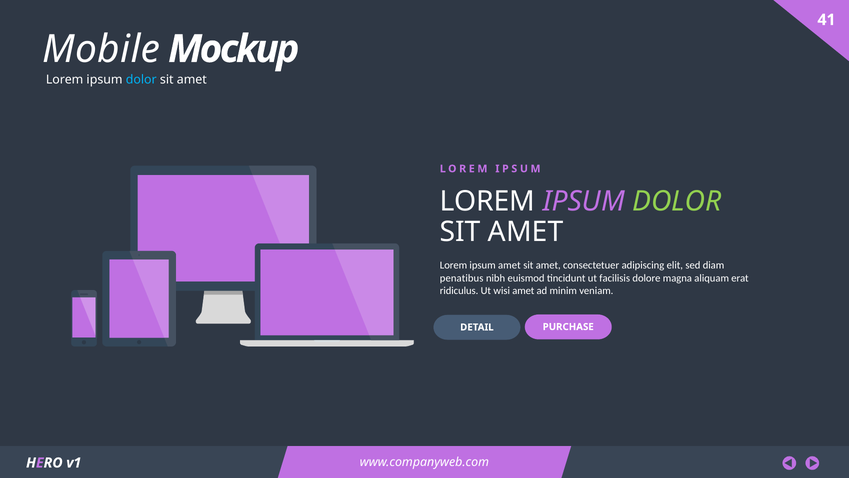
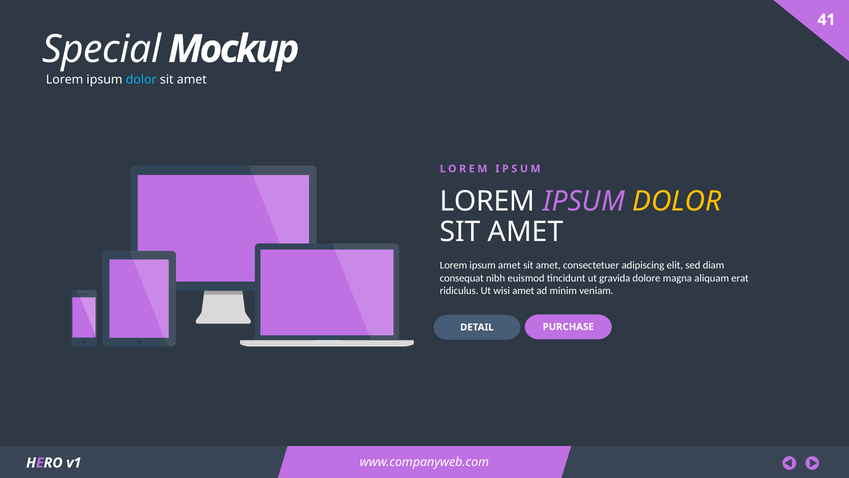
Mobile: Mobile -> Special
DOLOR at (677, 201) colour: light green -> yellow
penatibus: penatibus -> consequat
facilisis: facilisis -> gravida
